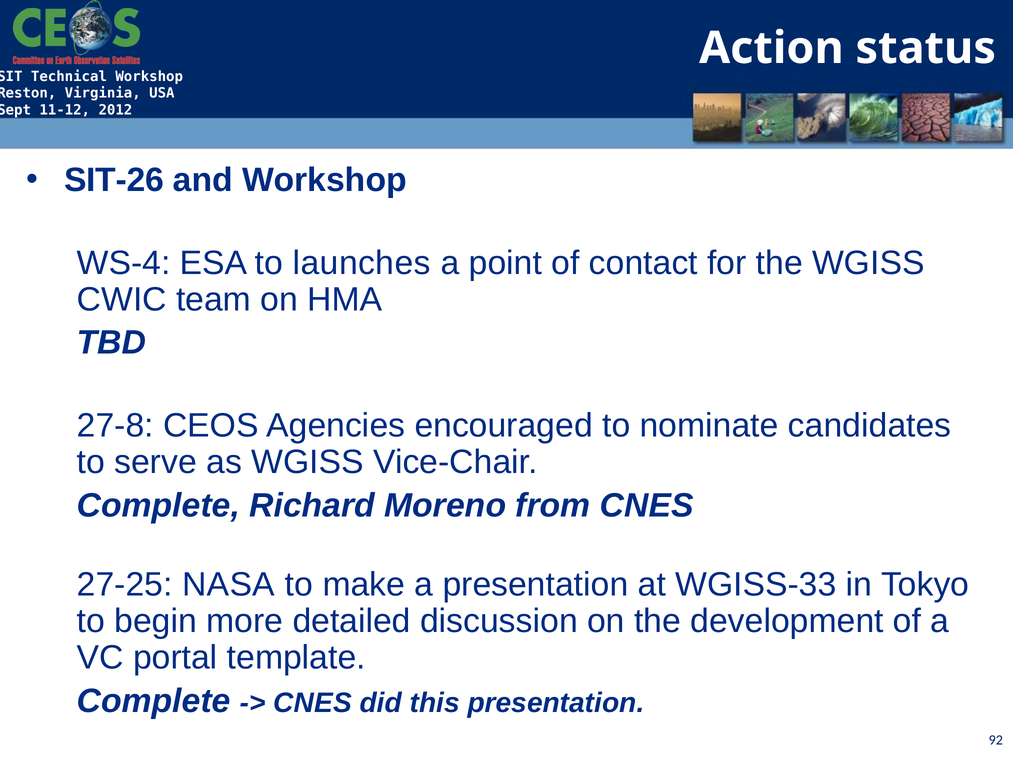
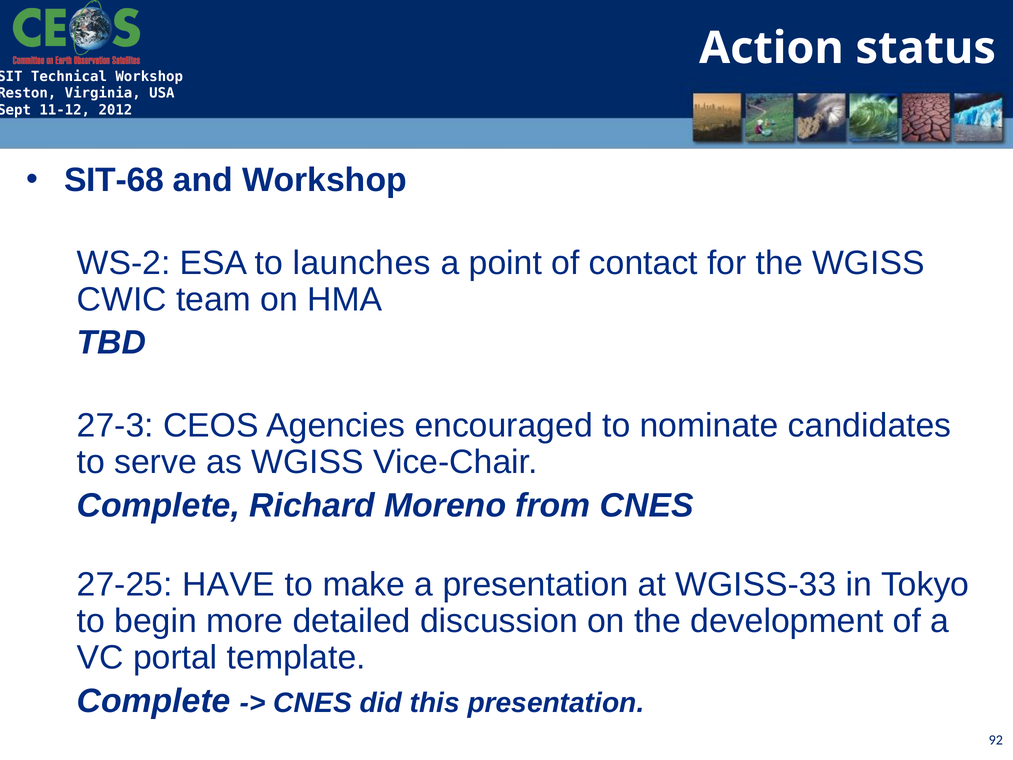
SIT-26: SIT-26 -> SIT-68
WS-4: WS-4 -> WS-2
27-8: 27-8 -> 27-3
NASA: NASA -> HAVE
